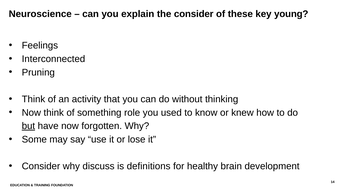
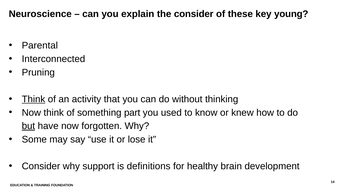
Feelings: Feelings -> Parental
Think at (33, 99) underline: none -> present
role: role -> part
discuss: discuss -> support
